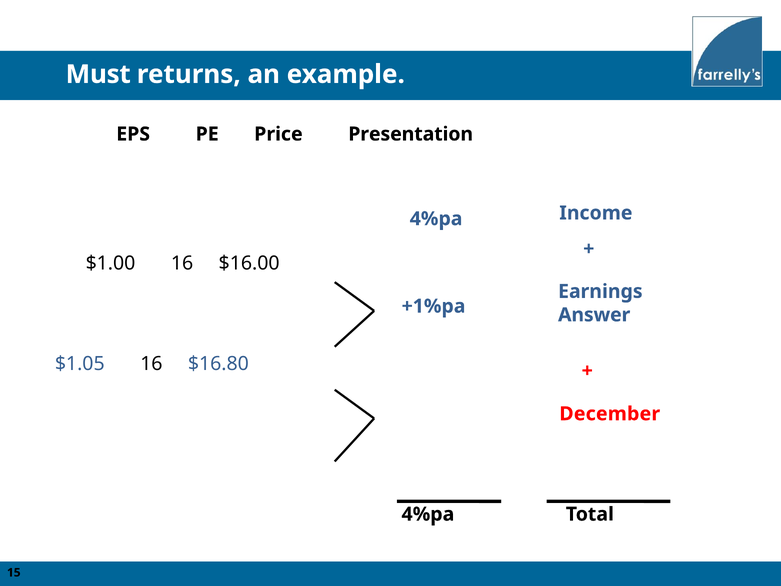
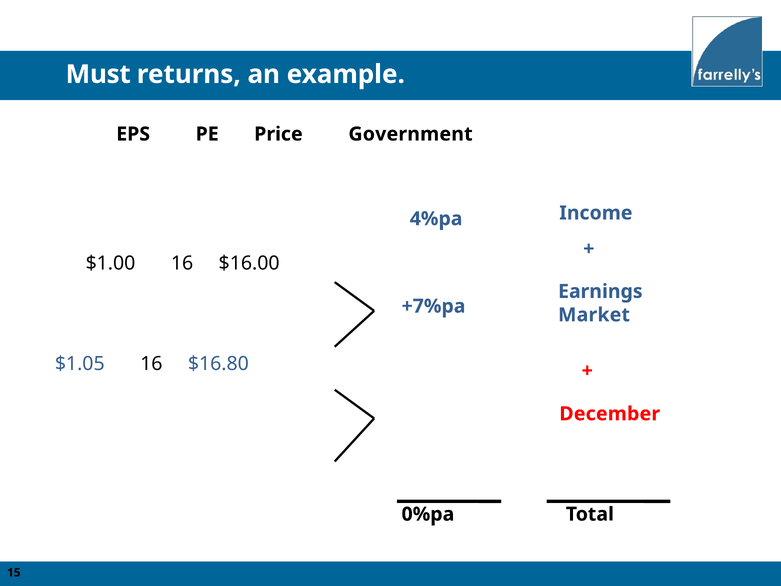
Presentation: Presentation -> Government
+1%pa: +1%pa -> +7%pa
Answer: Answer -> Market
4%pa at (428, 514): 4%pa -> 0%pa
